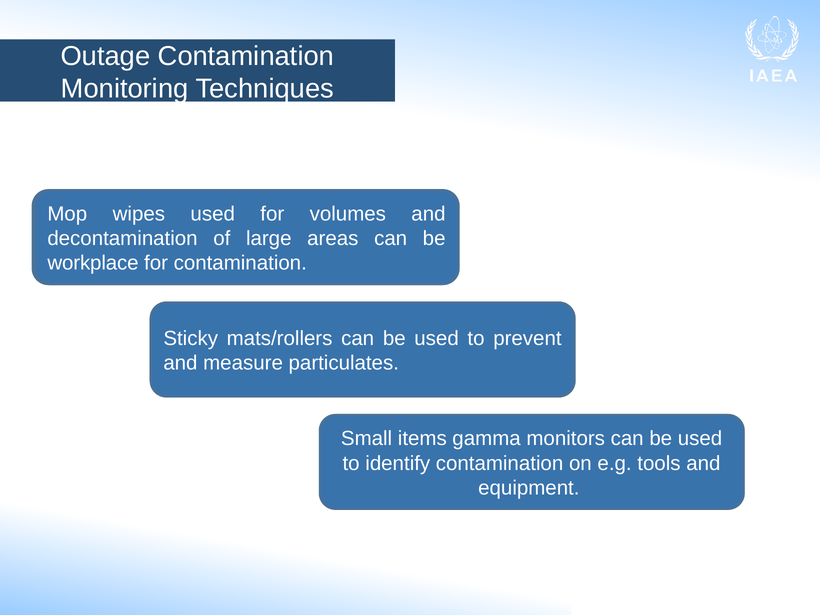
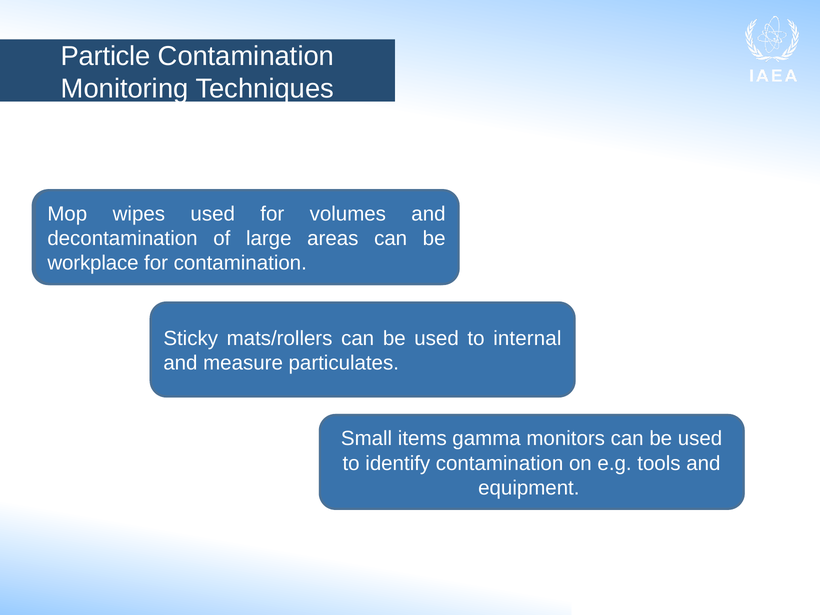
Outage: Outage -> Particle
prevent: prevent -> internal
